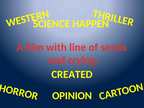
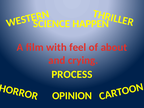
line: line -> feel
sends: sends -> about
CREATED: CREATED -> PROCESS
